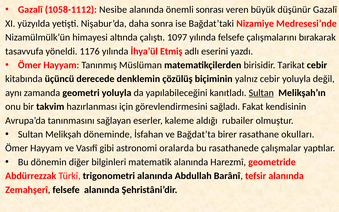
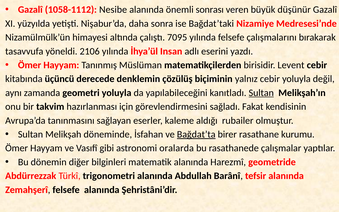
1097: 1097 -> 7095
1176: 1176 -> 2106
Etmiş: Etmiş -> Insan
Tarikat: Tarikat -> Levent
Bağdat’ta underline: none -> present
okulları: okulları -> kurumu
